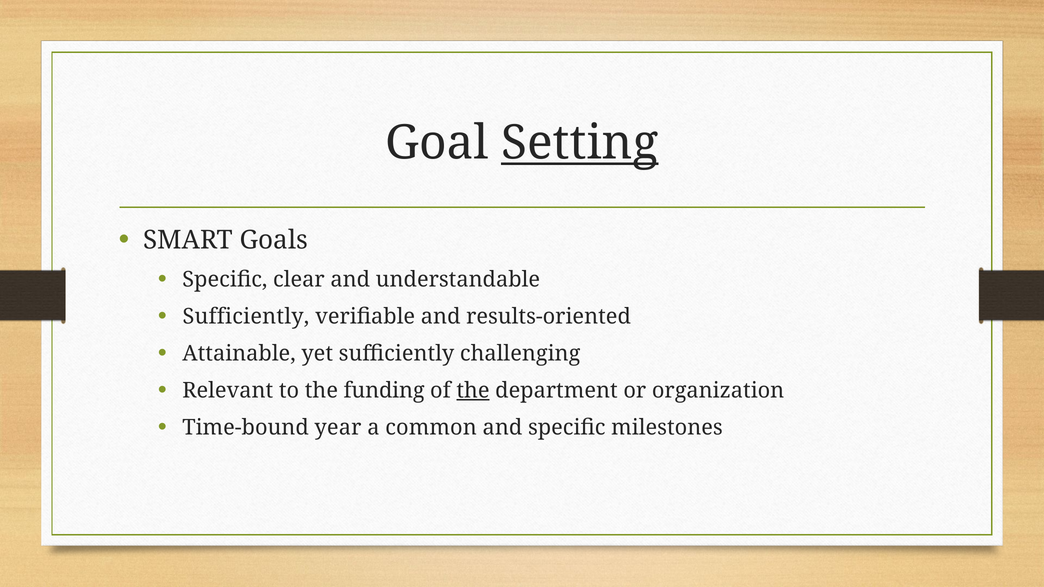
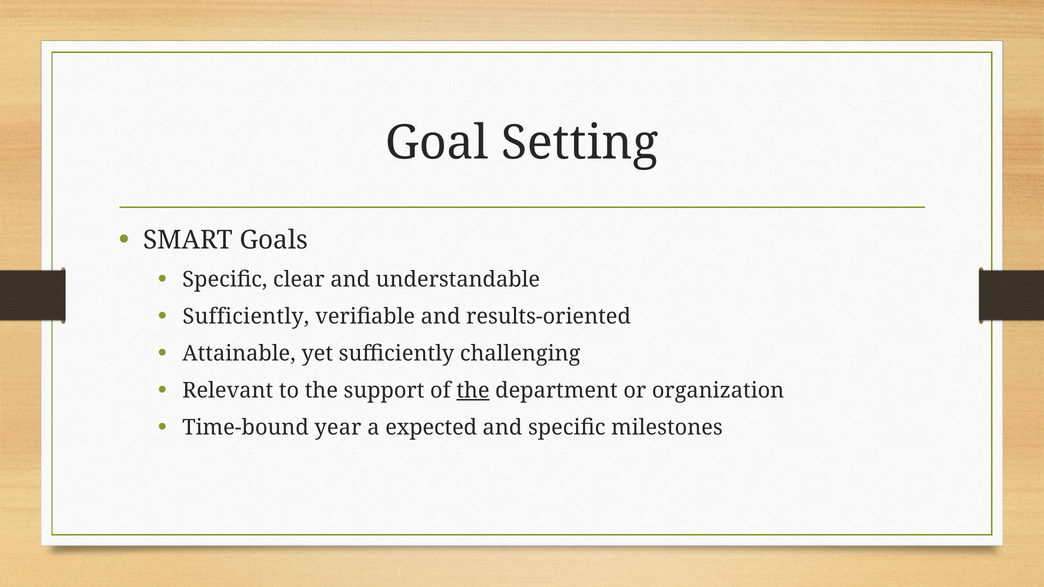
Setting underline: present -> none
funding: funding -> support
common: common -> expected
